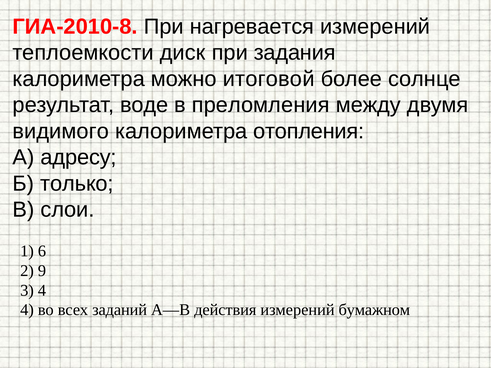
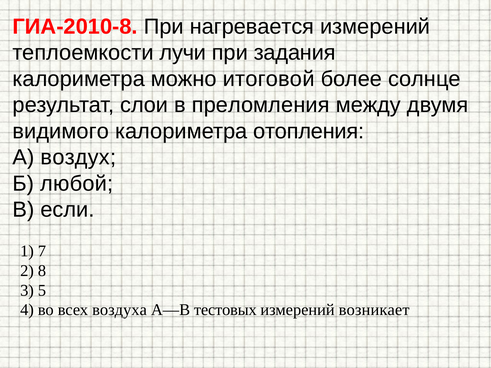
диск: диск -> лучи
воде: воде -> слои
адресу: адресу -> воздух
только: только -> любой
слои: слои -> если
6: 6 -> 7
9: 9 -> 8
3 4: 4 -> 5
заданий: заданий -> воздуха
действия: действия -> тестовых
бумажном: бумажном -> возникает
